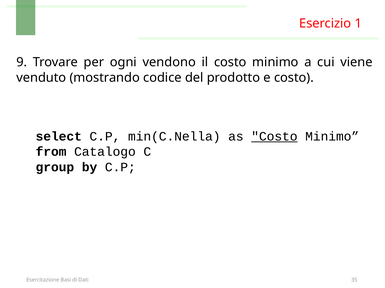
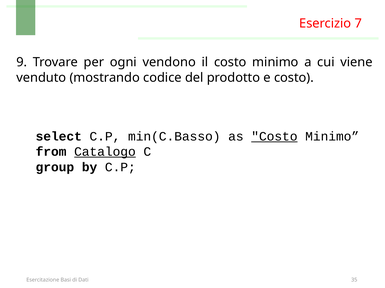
1: 1 -> 7
min(C.Nella: min(C.Nella -> min(C.Basso
Catalogo underline: none -> present
